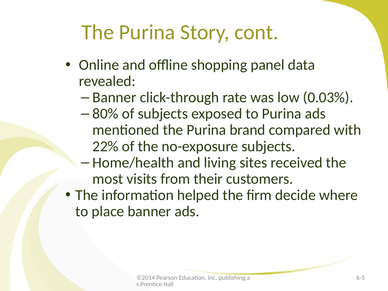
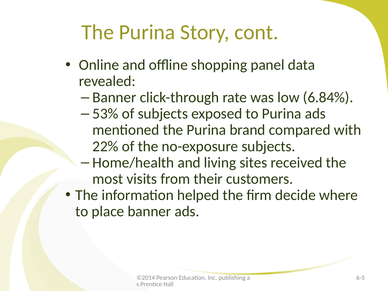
0.03%: 0.03% -> 6.84%
80%: 80% -> 53%
